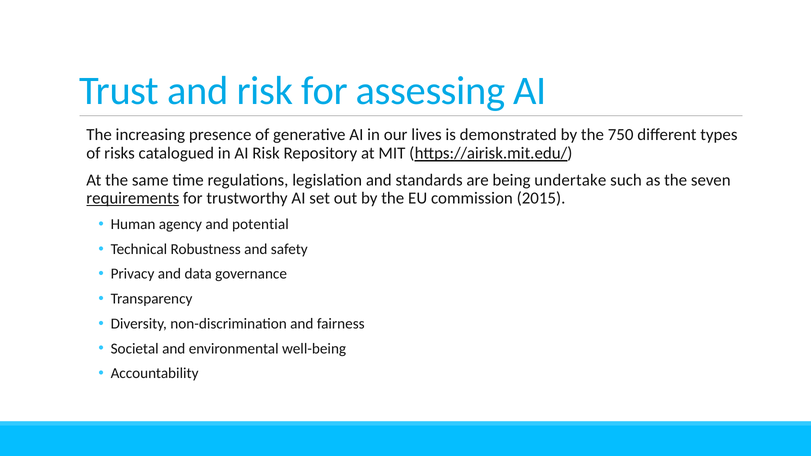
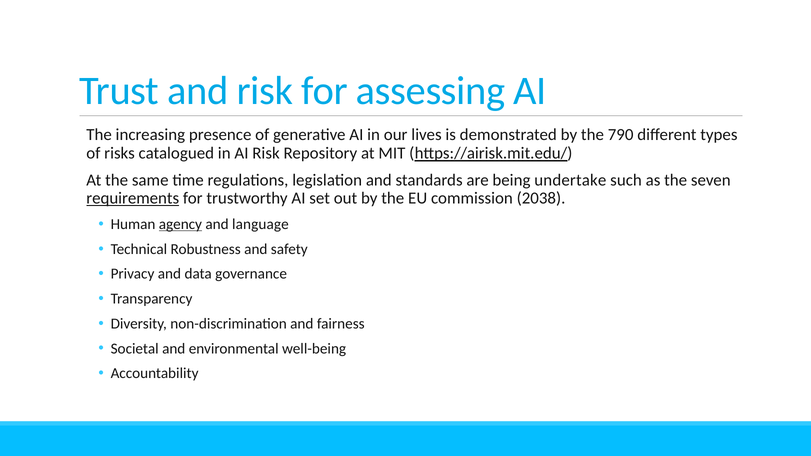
750: 750 -> 790
2015: 2015 -> 2038
agency underline: none -> present
potential: potential -> language
